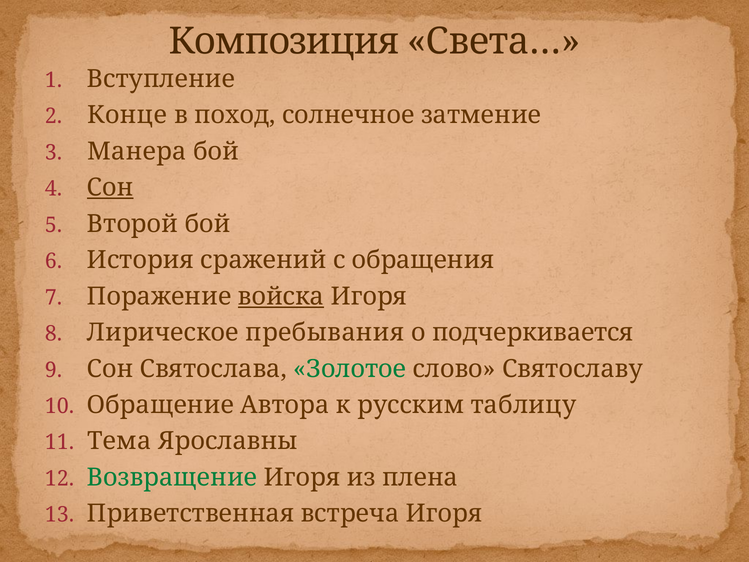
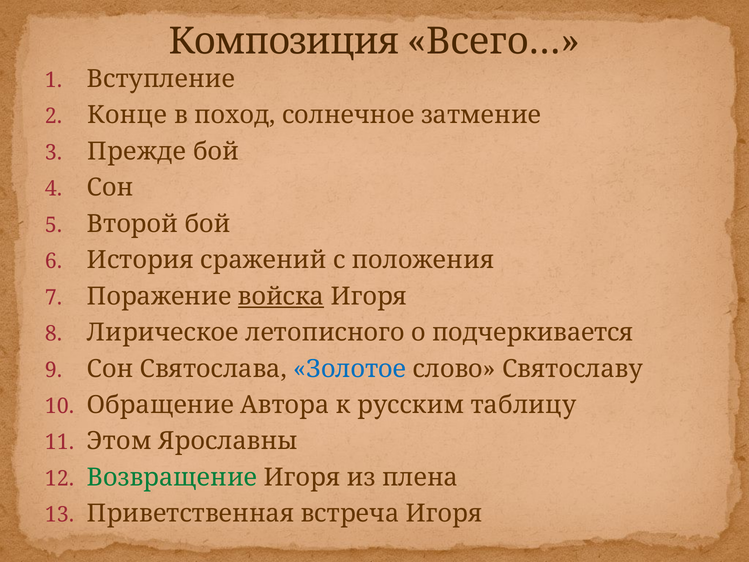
Света…: Света… -> Всего…
Манера: Манера -> Прежде
Сон at (110, 188) underline: present -> none
обращения: обращения -> положения
пребывания: пребывания -> летописного
Золотое colour: green -> blue
Тема: Тема -> Этом
